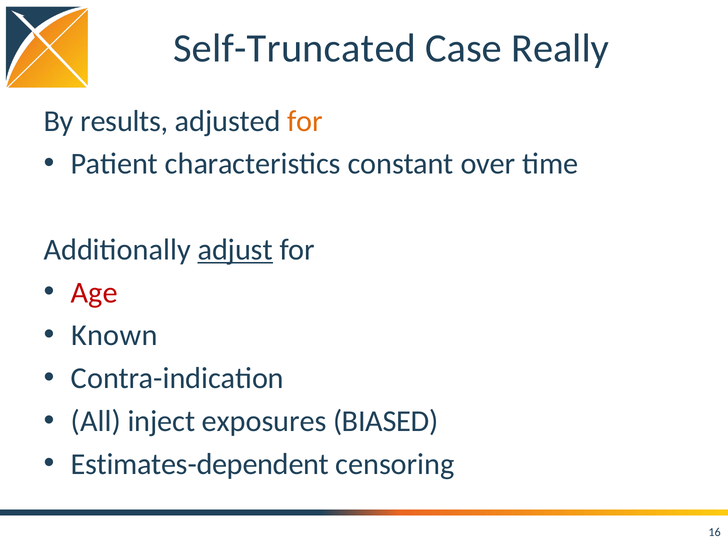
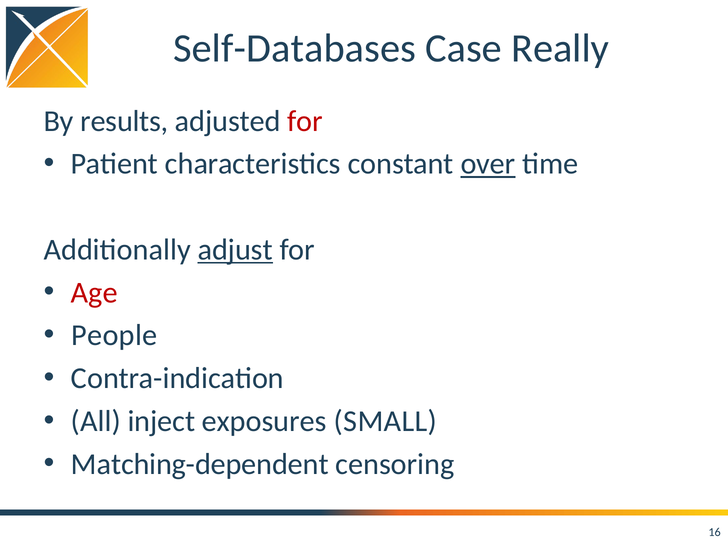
Self-Truncated: Self-Truncated -> Self-Databases
for at (305, 121) colour: orange -> red
over underline: none -> present
Known: Known -> People
BIASED: BIASED -> SMALL
Estimates-dependent: Estimates-dependent -> Matching-dependent
